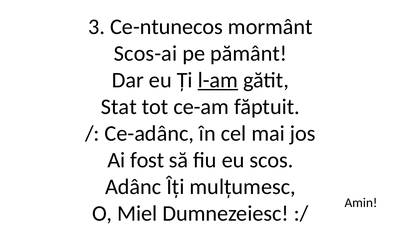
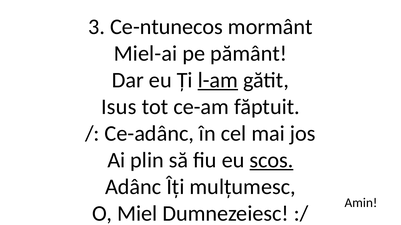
Scos-ai: Scos-ai -> Miel-ai
Stat: Stat -> Isus
fost: fost -> plin
scos underline: none -> present
